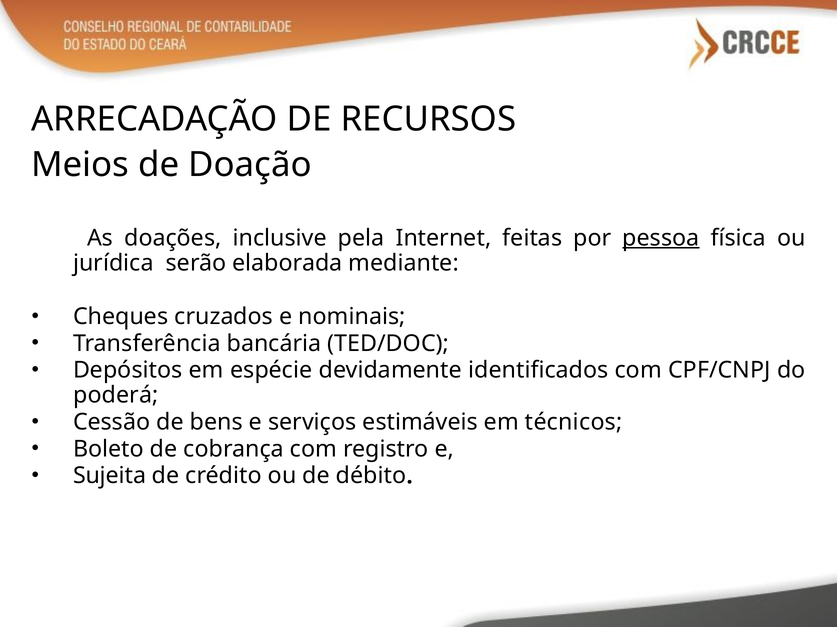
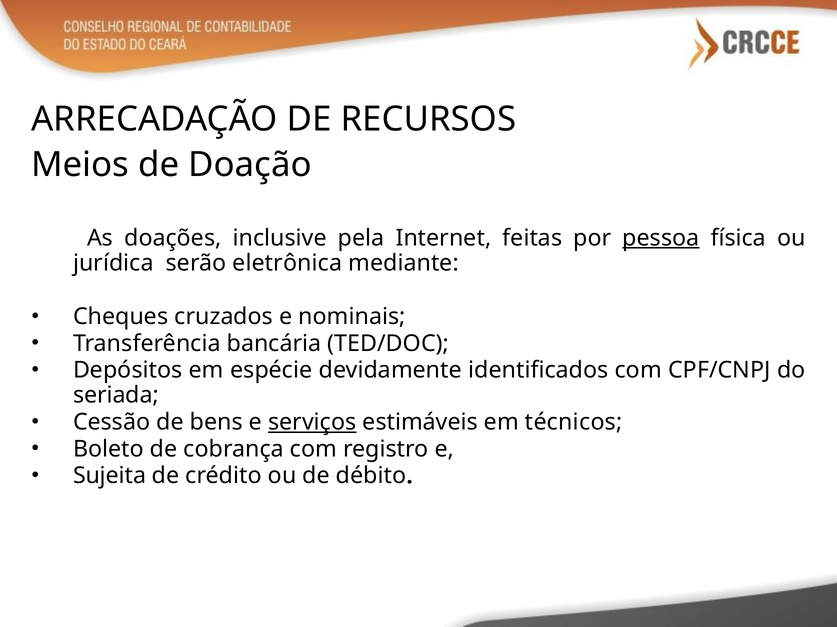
elaborada: elaborada -> eletrônica
poderá: poderá -> seriada
serviços underline: none -> present
